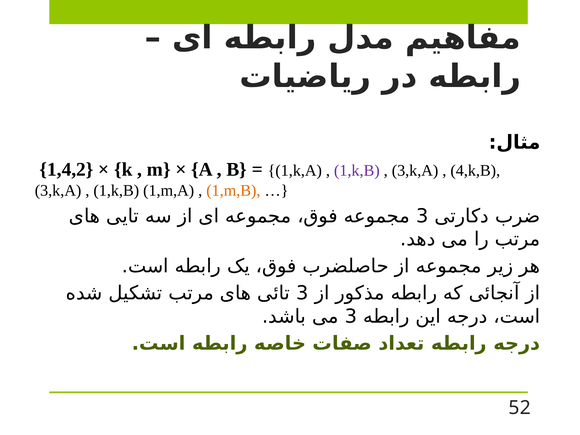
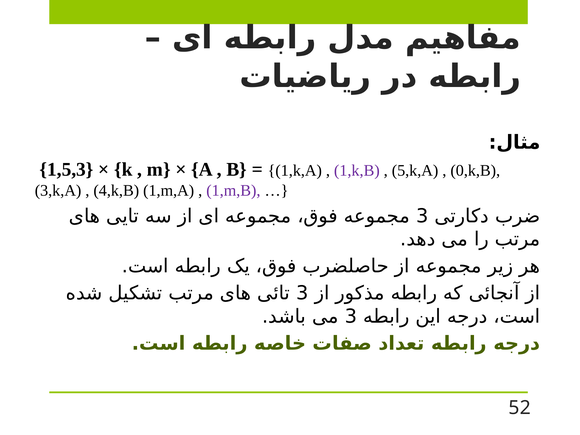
1,4,2: 1,4,2 -> 1,5,3
3,k,A at (415, 171): 3,k,A -> 5,k,A
4,k,B: 4,k,B -> 0,k,B
1,k,B at (116, 191): 1,k,B -> 4,k,B
1,m,B colour: orange -> purple
